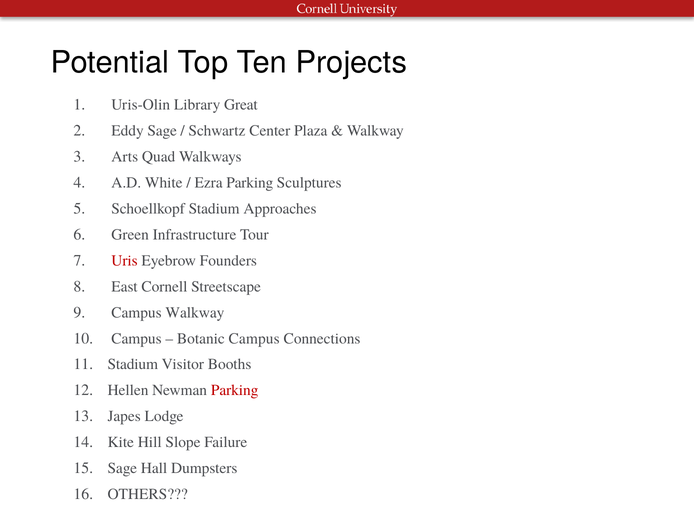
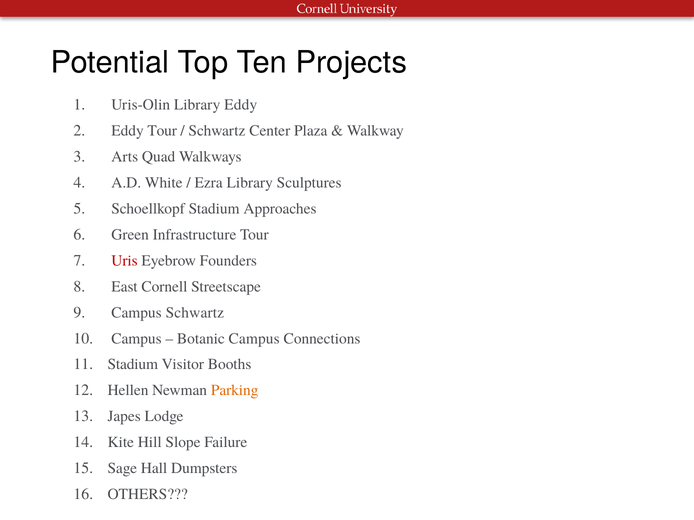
Library Great: Great -> Eddy
Eddy Sage: Sage -> Tour
Ezra Parking: Parking -> Library
Campus Walkway: Walkway -> Schwartz
Parking at (235, 391) colour: red -> orange
